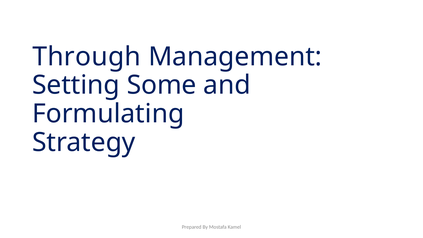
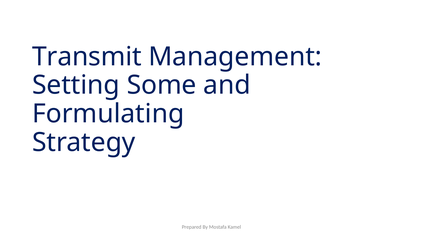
Through: Through -> Transmit
